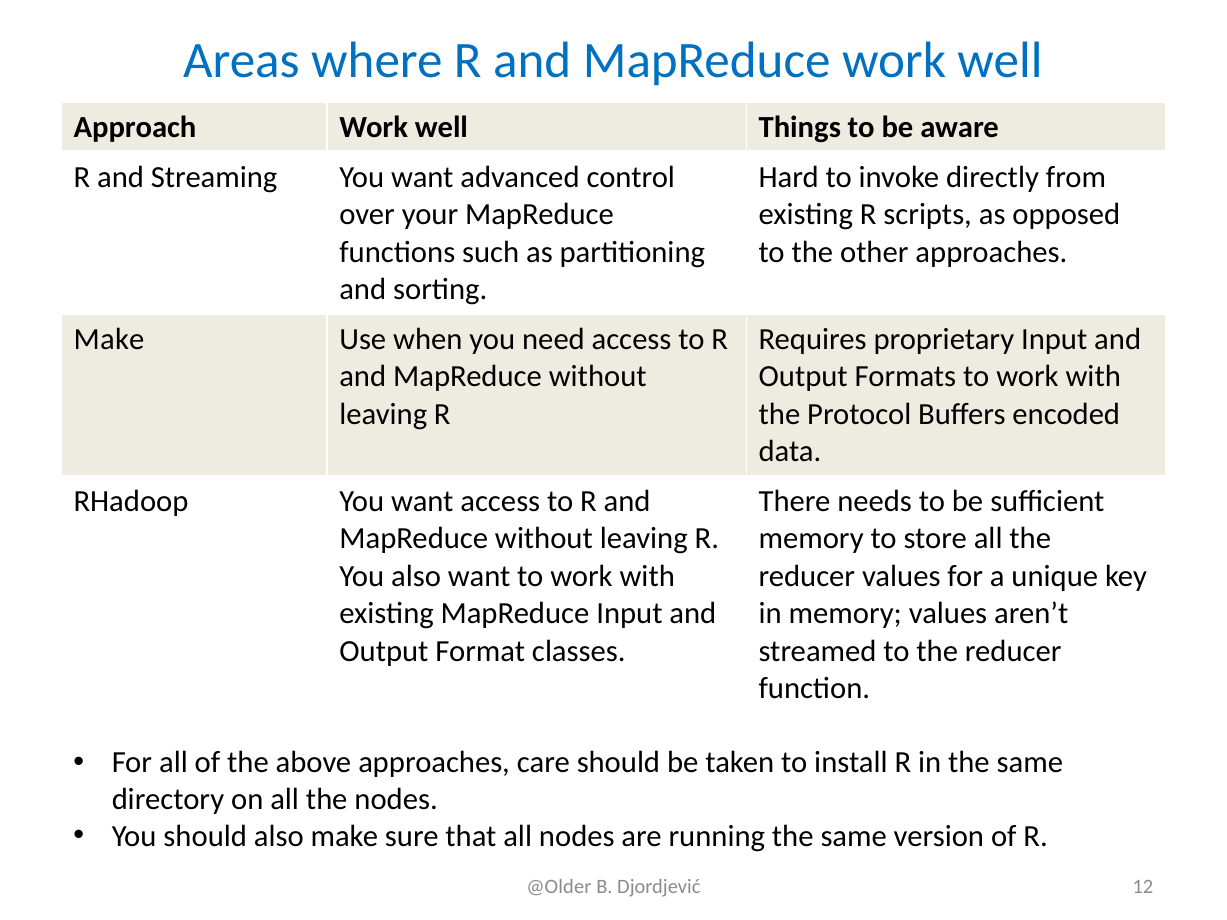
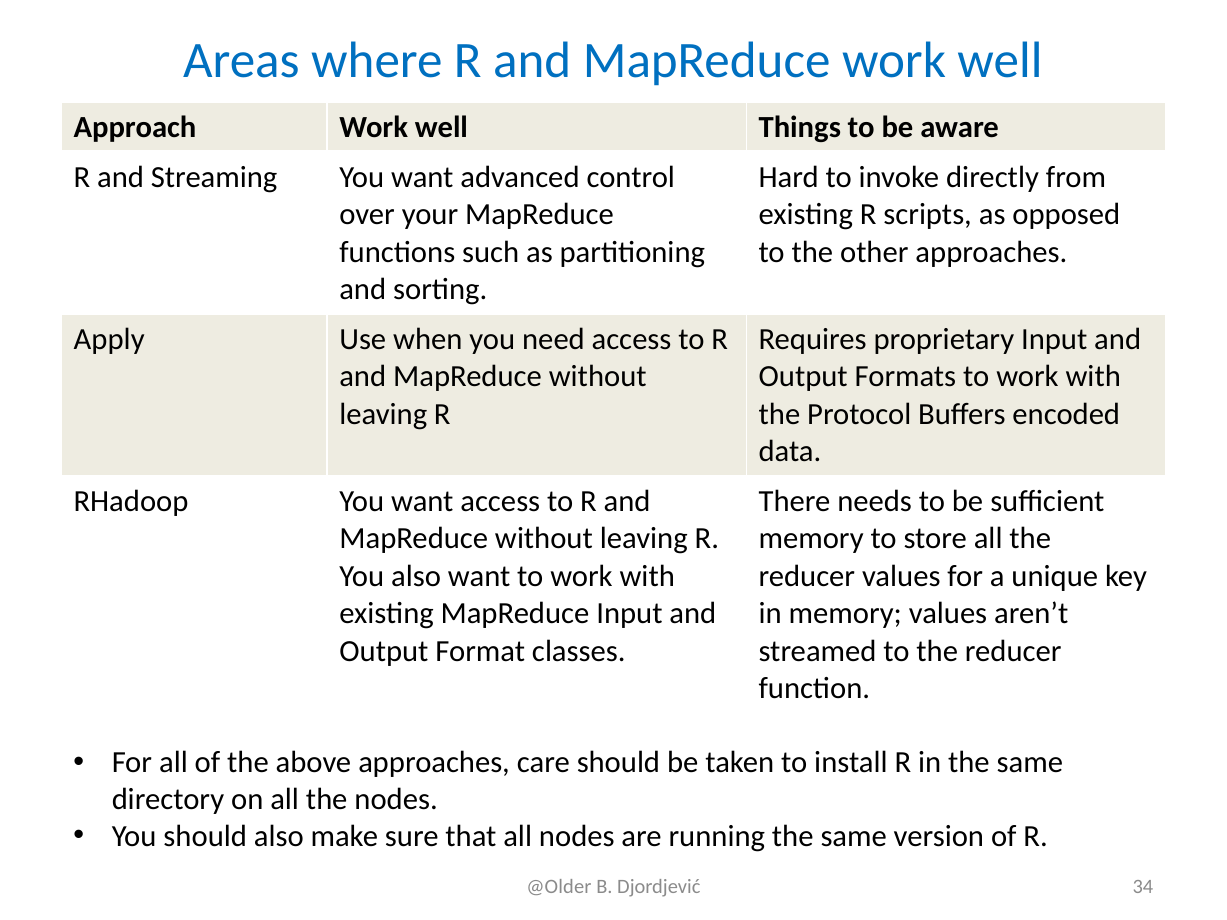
Make at (109, 339): Make -> Apply
12: 12 -> 34
